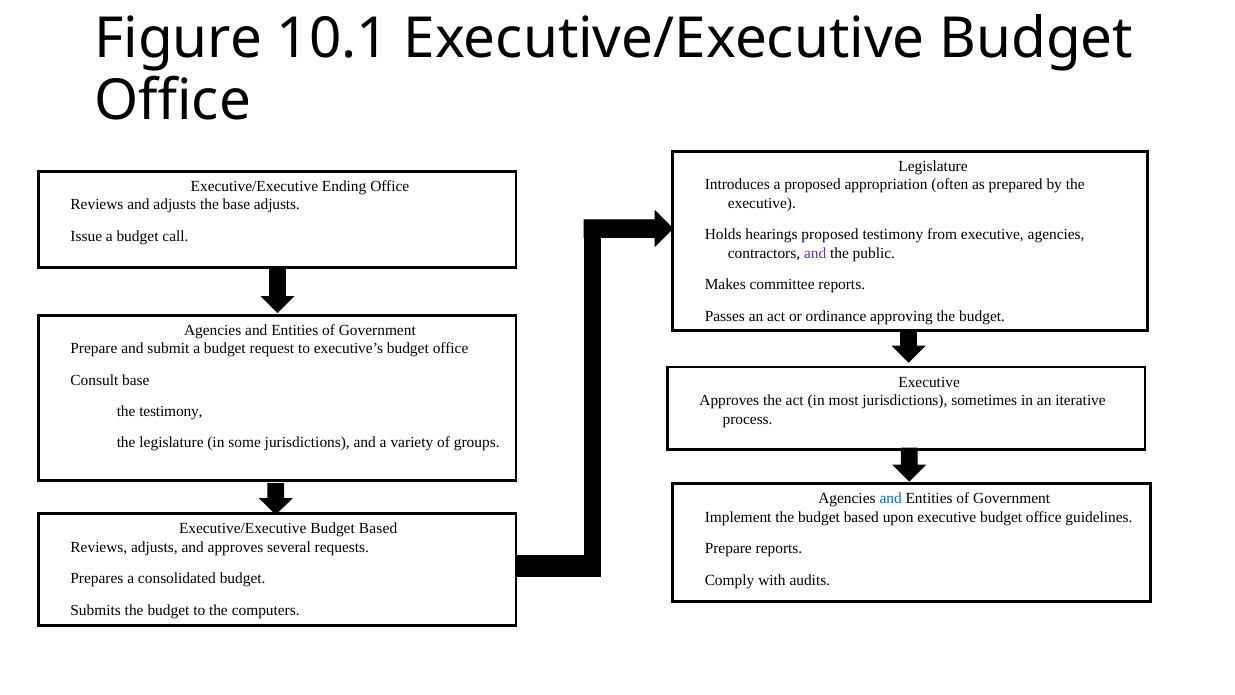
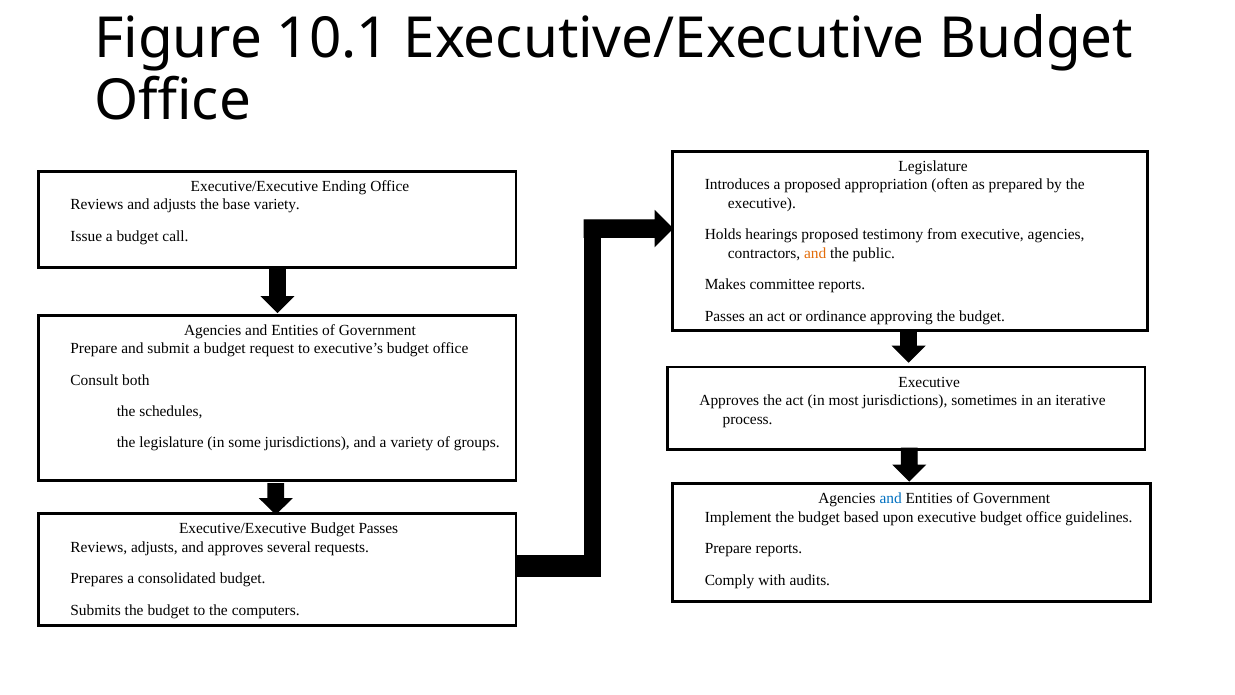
base adjusts: adjusts -> variety
and at (815, 253) colour: purple -> orange
Consult base: base -> both
the testimony: testimony -> schedules
Executive/Executive Budget Based: Based -> Passes
